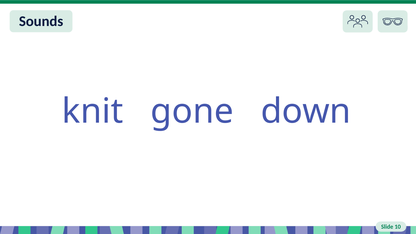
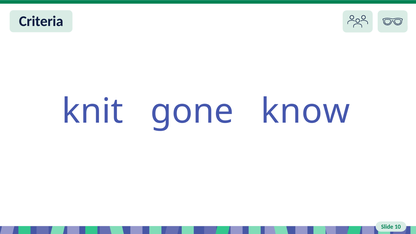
Sounds: Sounds -> Criteria
down: down -> know
